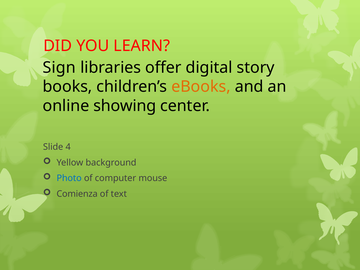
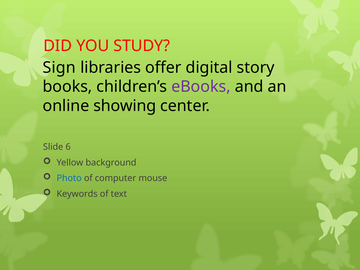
LEARN: LEARN -> STUDY
eBooks colour: orange -> purple
4: 4 -> 6
Comienza: Comienza -> Keywords
